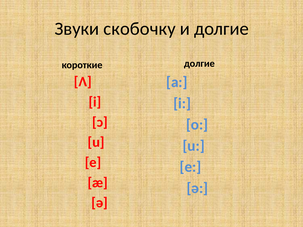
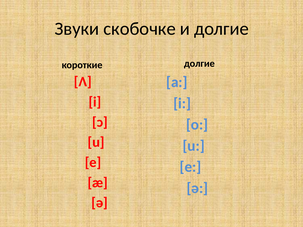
скобочку: скобочку -> скобочке
